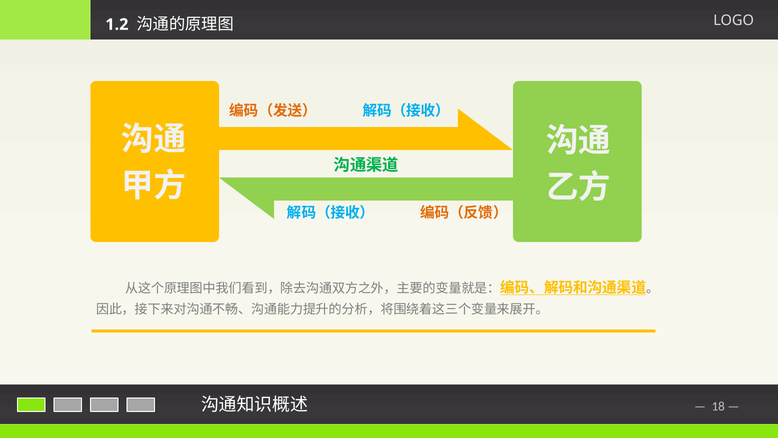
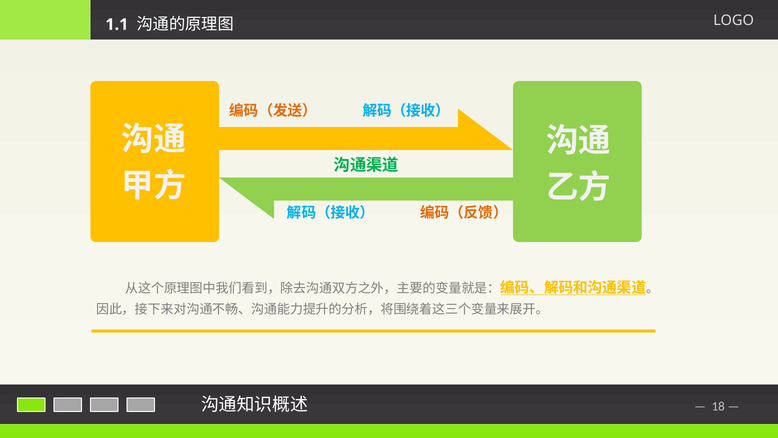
1.2: 1.2 -> 1.1
